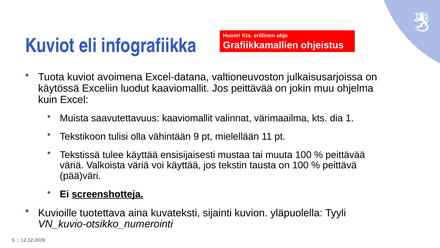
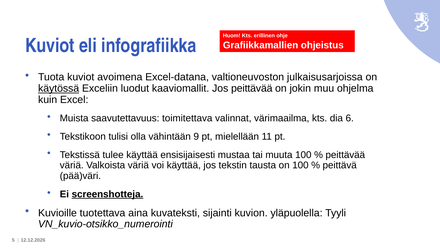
käytössä underline: none -> present
saavutettavuus kaaviomallit: kaaviomallit -> toimitettava
1: 1 -> 6
